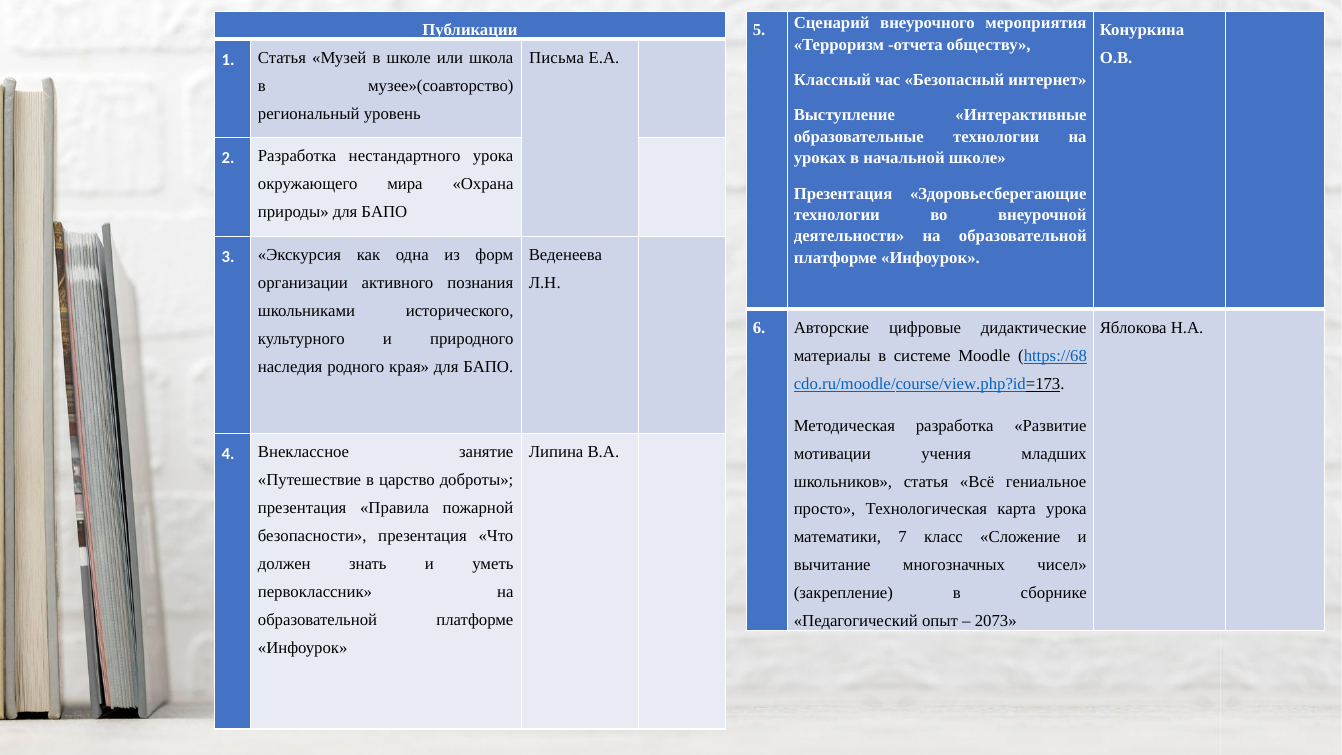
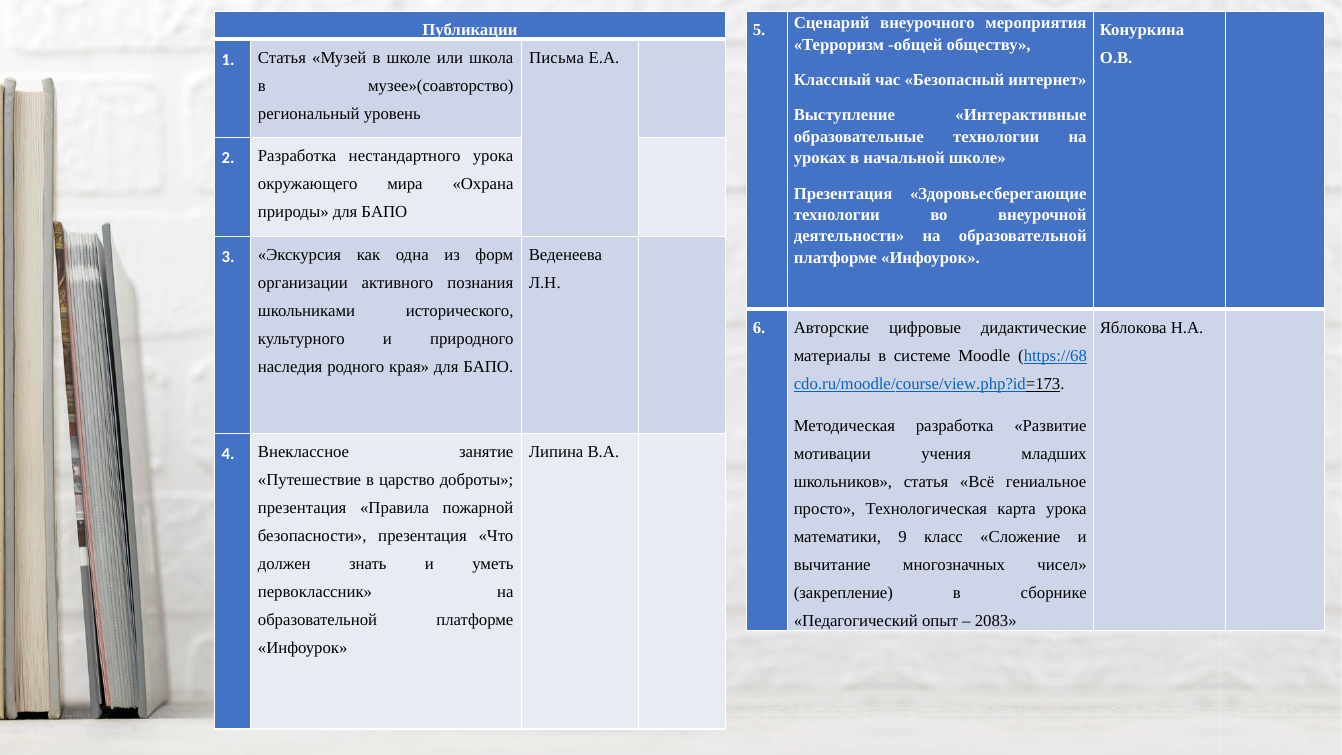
отчета: отчета -> общей
7: 7 -> 9
2073: 2073 -> 2083
